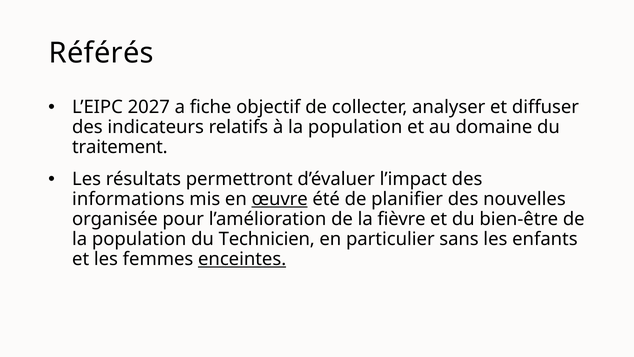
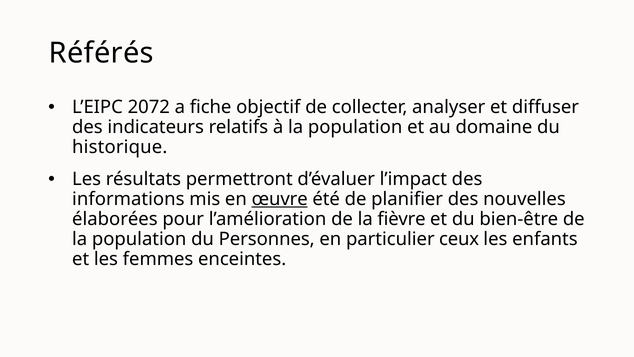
2027: 2027 -> 2072
traitement: traitement -> historique
organisée: organisée -> élaborées
Technicien: Technicien -> Personnes
sans: sans -> ceux
enceintes underline: present -> none
